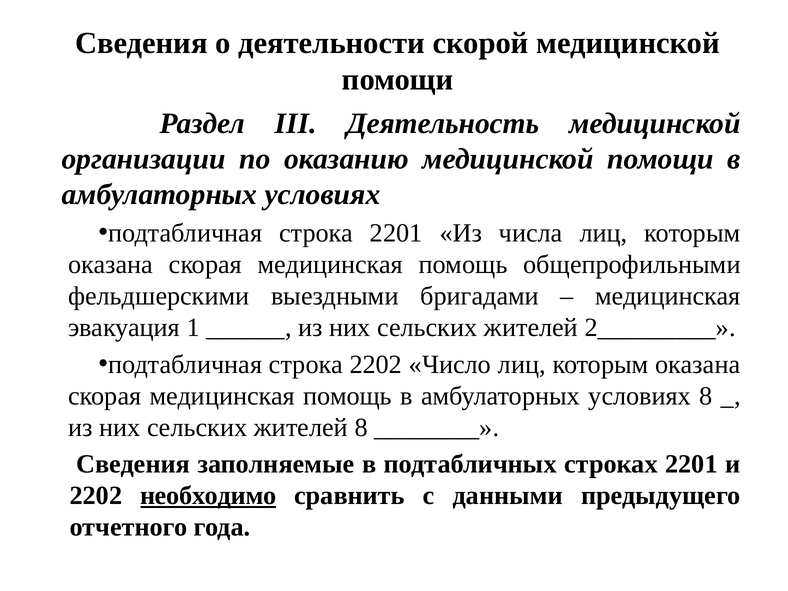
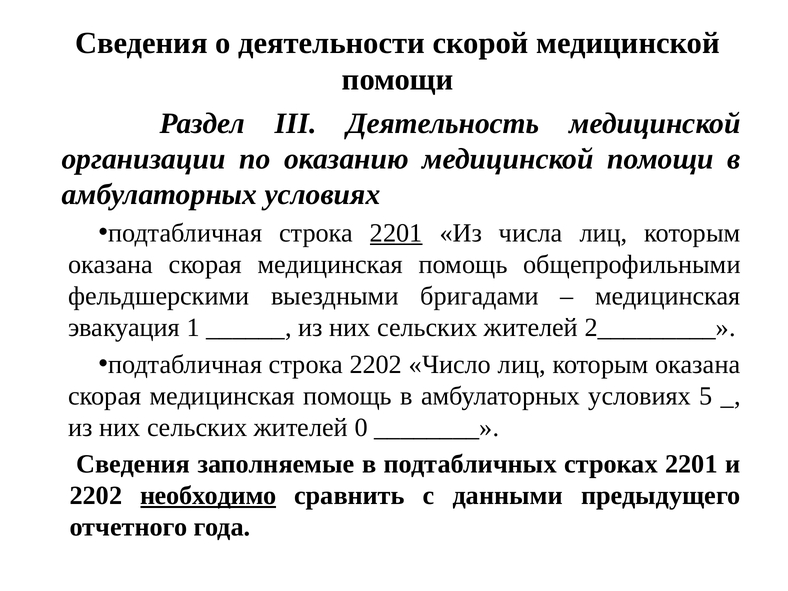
2201 at (396, 233) underline: none -> present
условиях 8: 8 -> 5
жителей 8: 8 -> 0
